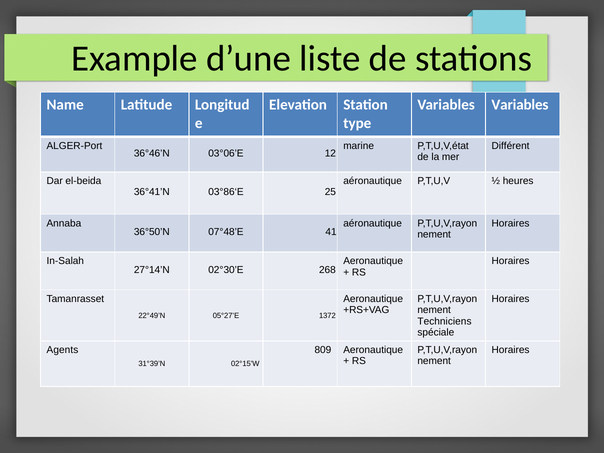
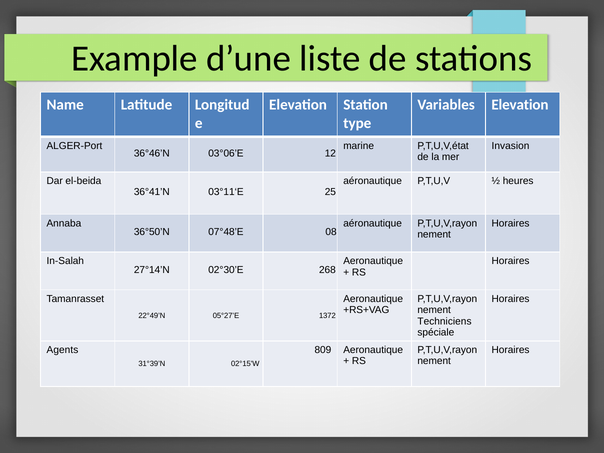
Variables Variables: Variables -> Elevation
Différent: Différent -> Invasion
03°86‘E: 03°86‘E -> 03°11‘E
41: 41 -> 08
